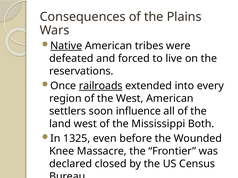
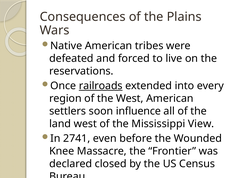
Native underline: present -> none
Both: Both -> View
1325: 1325 -> 2741
